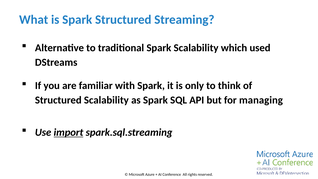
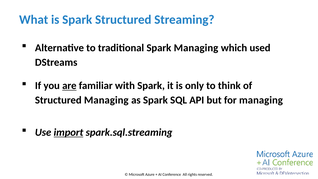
Spark Scalability: Scalability -> Managing
are underline: none -> present
Structured Scalability: Scalability -> Managing
